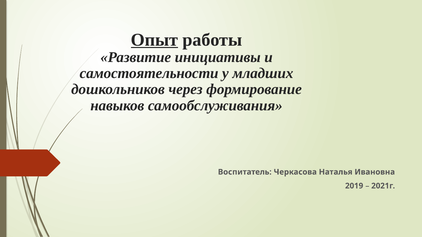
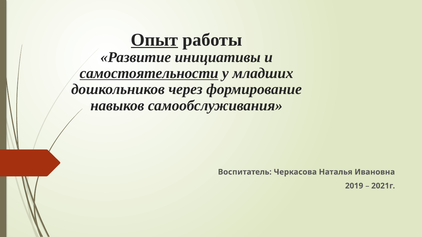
самостоятельности underline: none -> present
